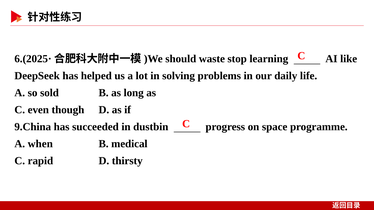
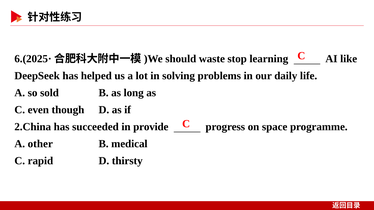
9.China: 9.China -> 2.China
dustbin: dustbin -> provide
when: when -> other
